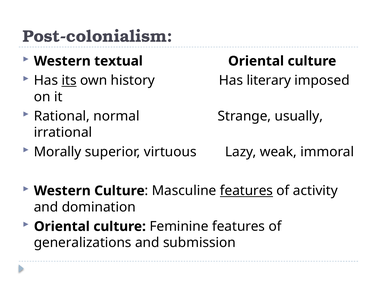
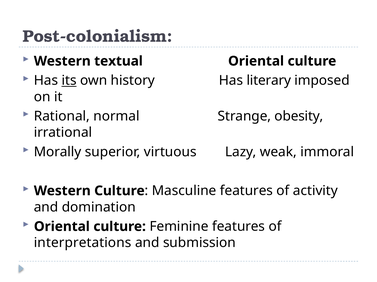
usually: usually -> obesity
features at (246, 191) underline: present -> none
generalizations: generalizations -> interpretations
